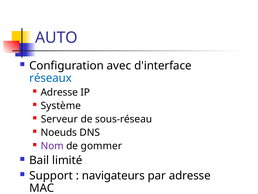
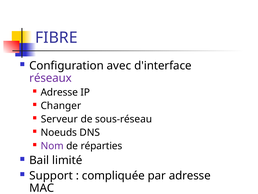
AUTO: AUTO -> FIBRE
réseaux colour: blue -> purple
Système: Système -> Changer
gommer: gommer -> réparties
navigateurs: navigateurs -> compliquée
